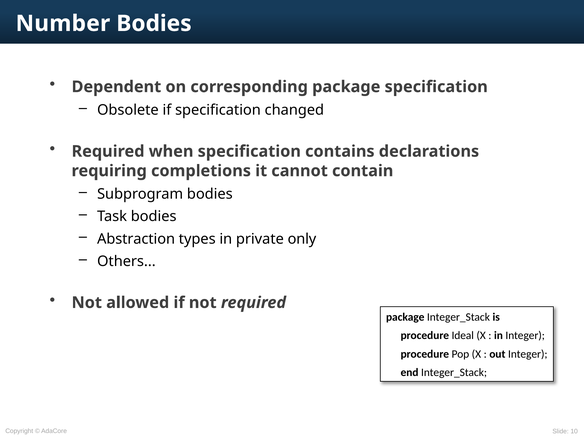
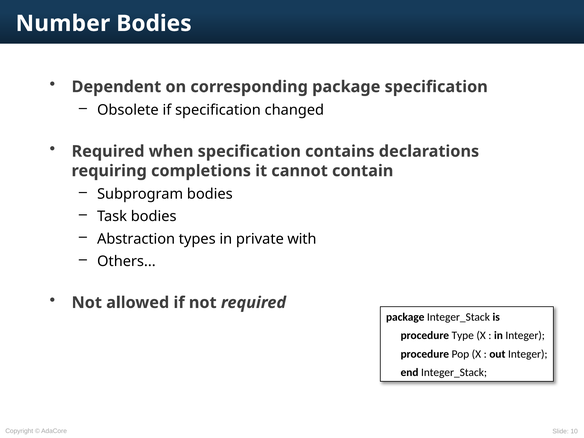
only: only -> with
Ideal: Ideal -> Type
